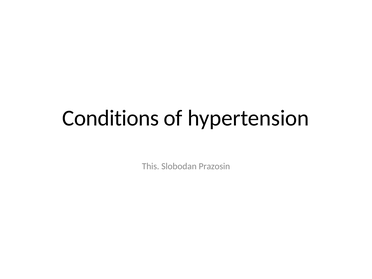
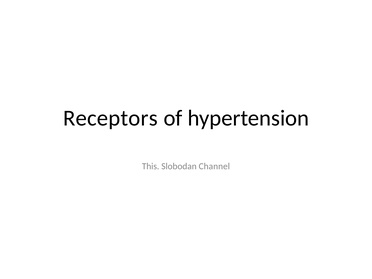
Conditions: Conditions -> Receptors
Prazosin: Prazosin -> Channel
